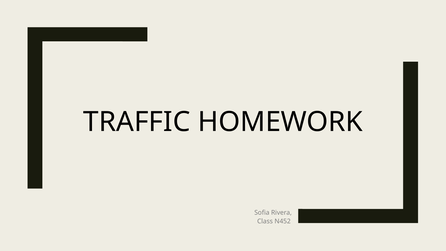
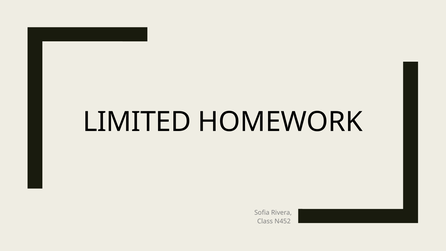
TRAFFIC: TRAFFIC -> LIMITED
